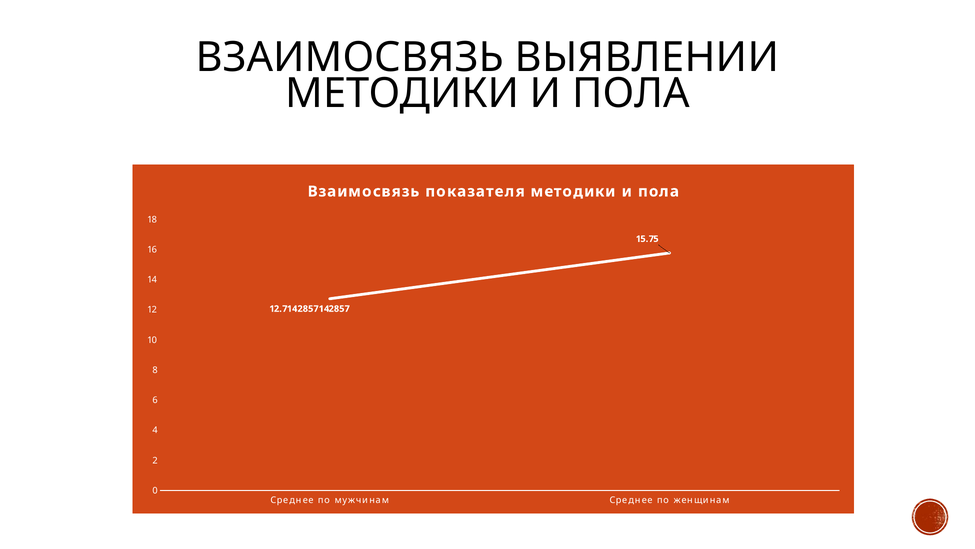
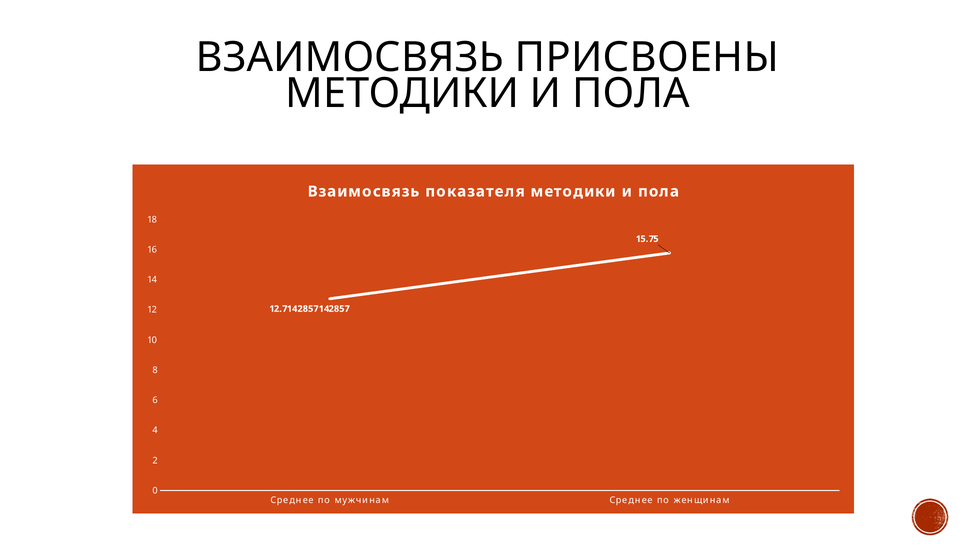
ВЫЯВЛЕНИИ: ВЫЯВЛЕНИИ -> ПРИСВОЕНЫ
